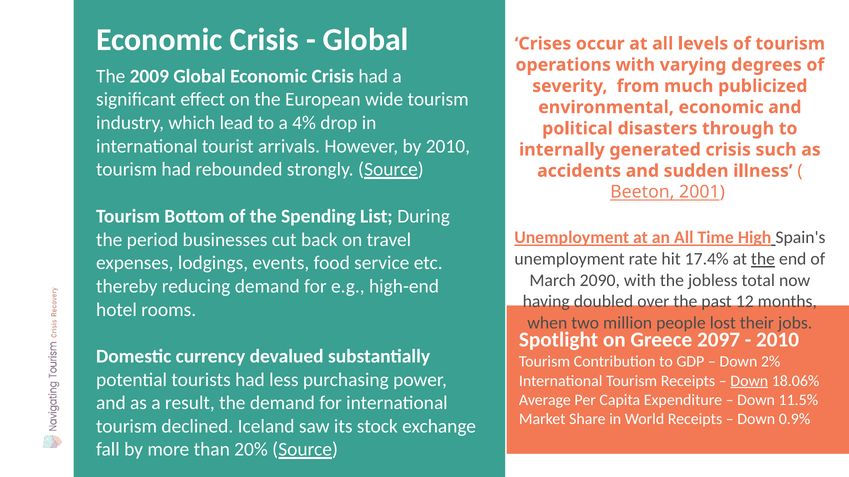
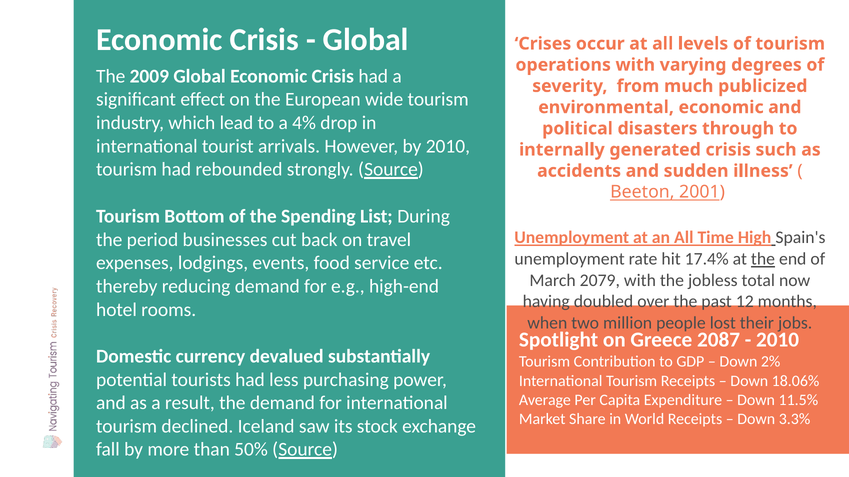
2090: 2090 -> 2079
2097: 2097 -> 2087
Down at (749, 381) underline: present -> none
0.9%: 0.9% -> 3.3%
20%: 20% -> 50%
